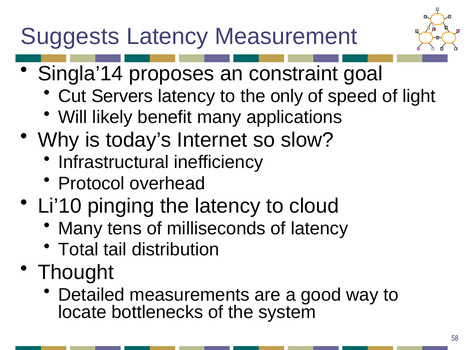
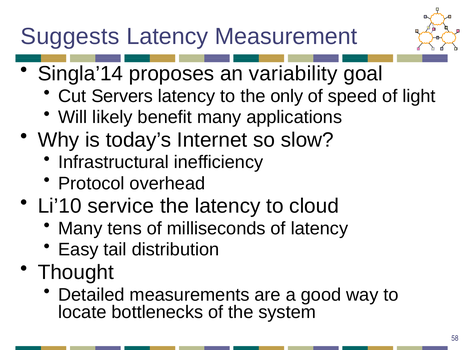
constraint: constraint -> variability
pinging: pinging -> service
Total: Total -> Easy
